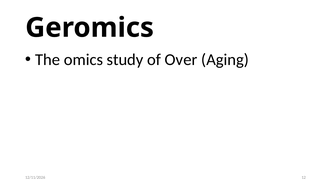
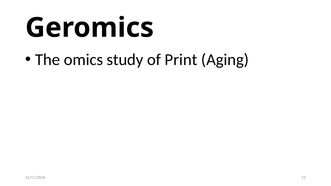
Over: Over -> Print
